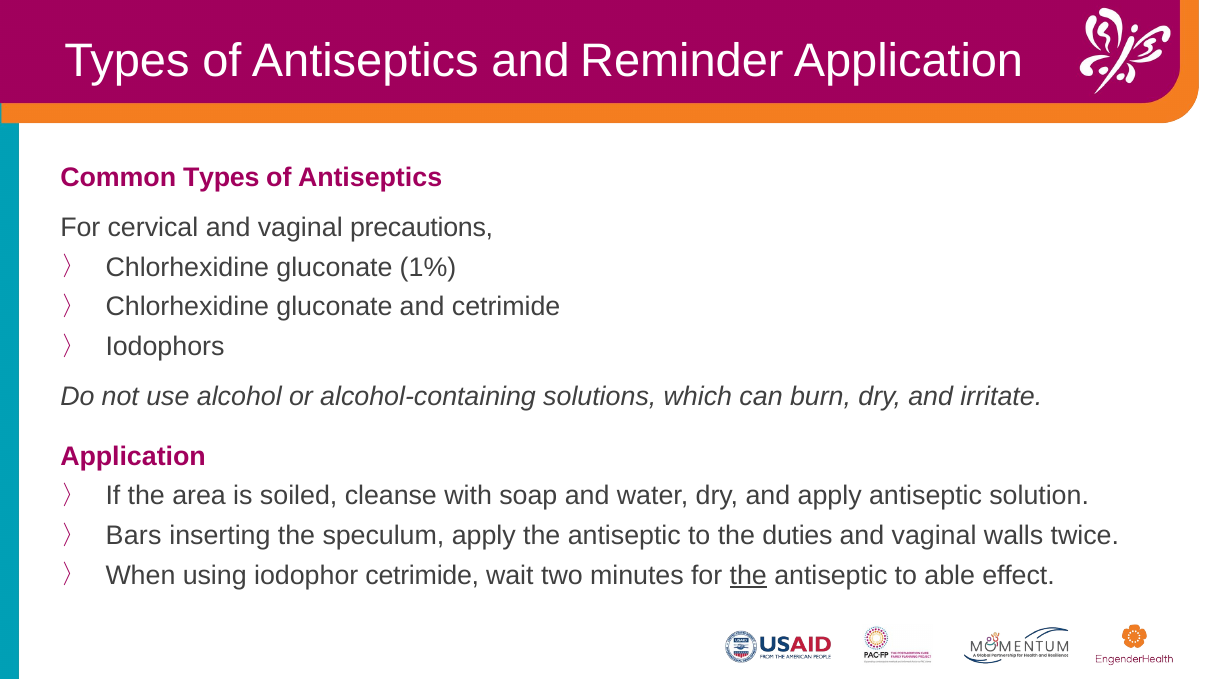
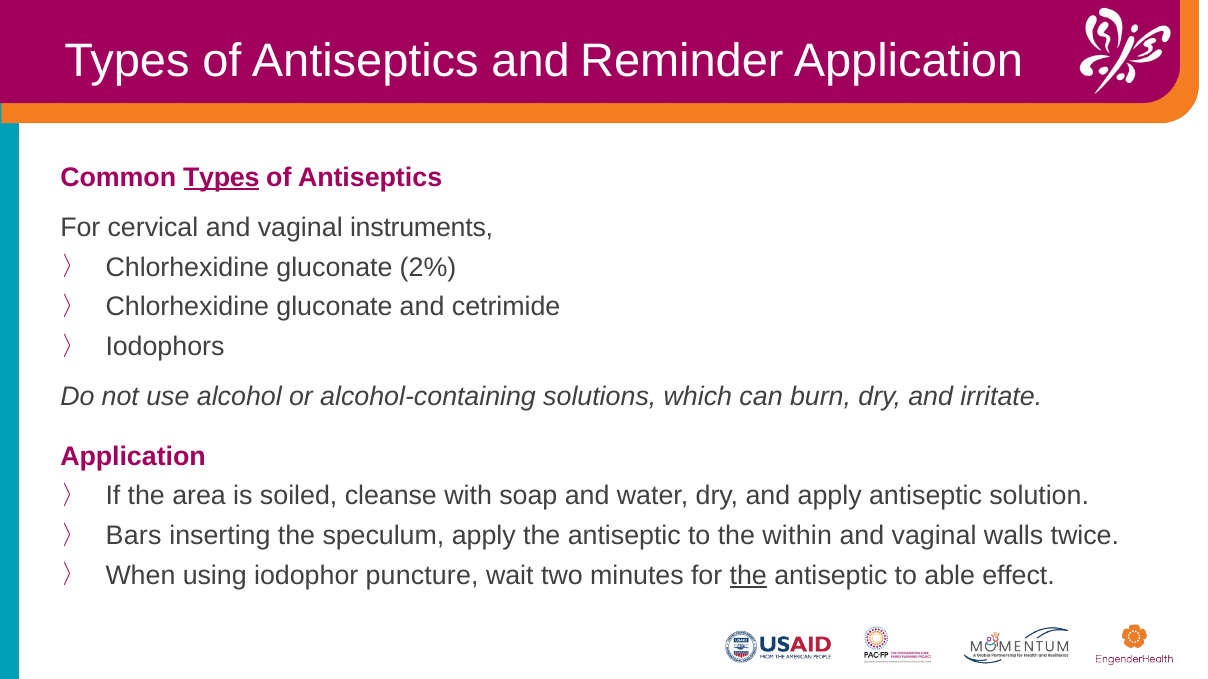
Types at (221, 178) underline: none -> present
precautions: precautions -> instruments
1%: 1% -> 2%
duties: duties -> within
iodophor cetrimide: cetrimide -> puncture
